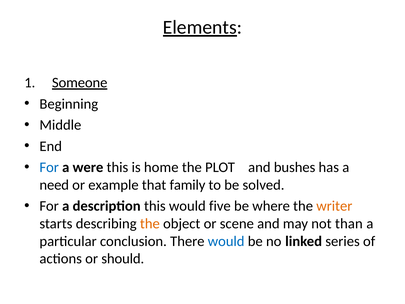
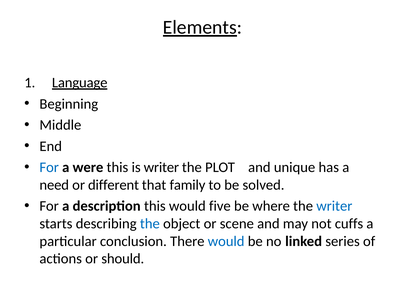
Someone: Someone -> Language
is home: home -> writer
bushes: bushes -> unique
example: example -> different
writer at (334, 206) colour: orange -> blue
the at (150, 223) colour: orange -> blue
than: than -> cuffs
